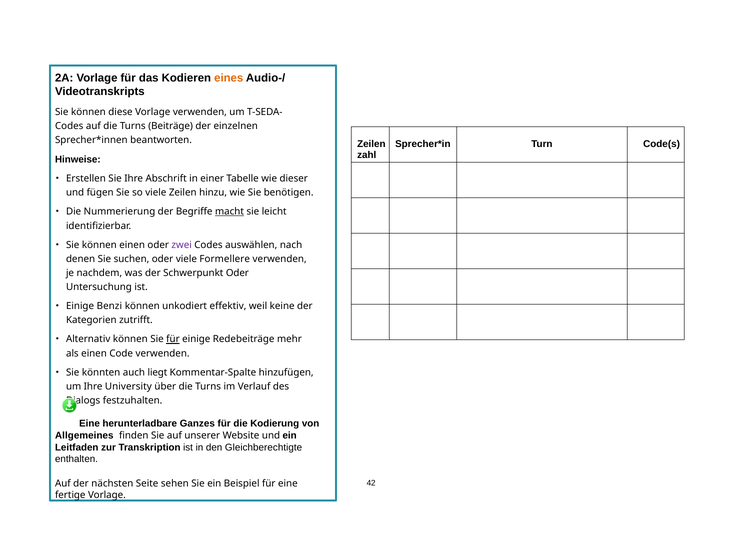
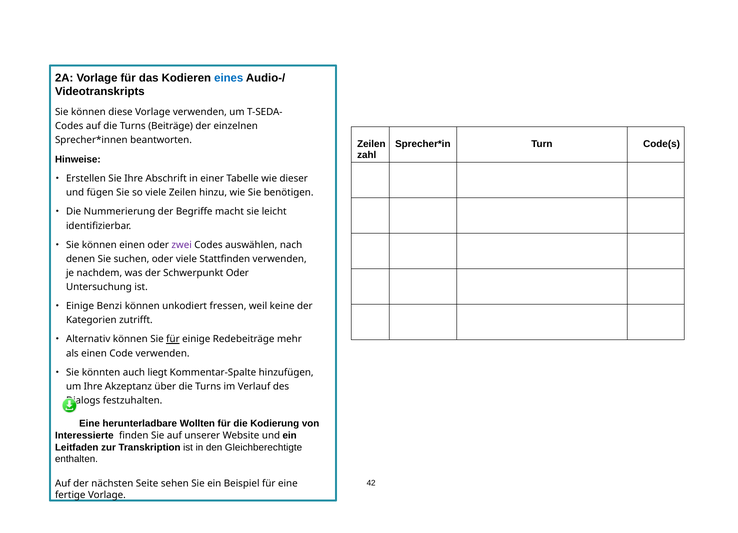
eines colour: orange -> blue
macht underline: present -> none
Formellere: Formellere -> Stattfinden
effektiv: effektiv -> fressen
University: University -> Akzeptanz
Ganzes: Ganzes -> Wollten
Allgemeines: Allgemeines -> Interessierte
